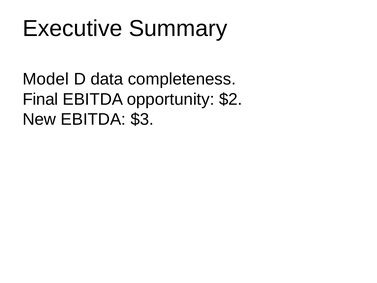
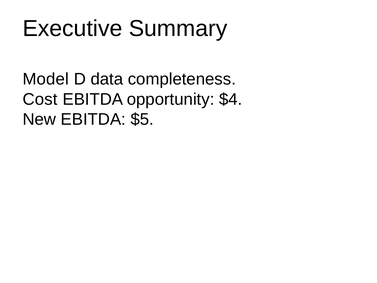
Final: Final -> Cost
$2: $2 -> $4
$3: $3 -> $5
